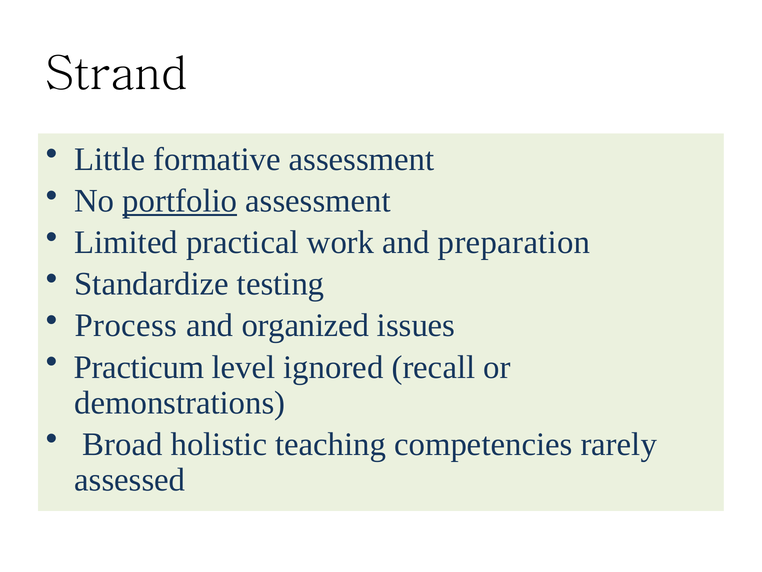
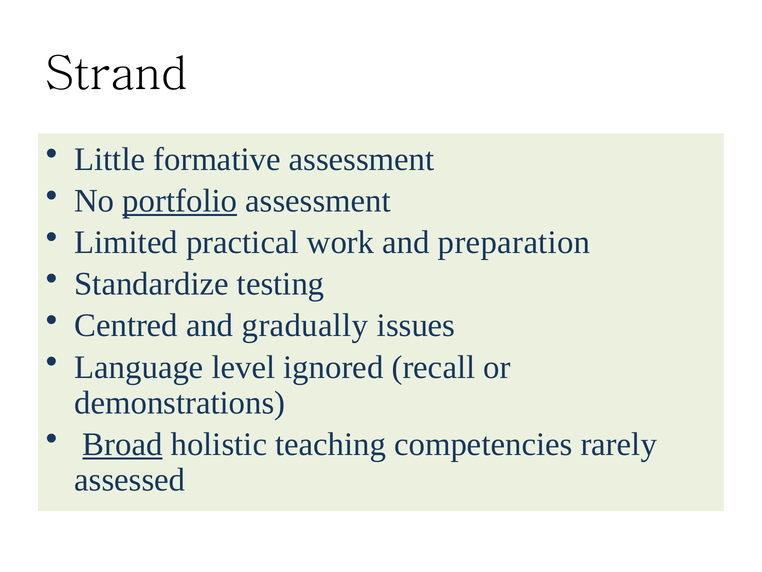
Process: Process -> Centred
organized: organized -> gradually
Practicum: Practicum -> Language
Broad underline: none -> present
